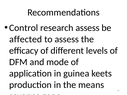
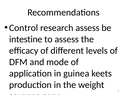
affected: affected -> intestine
means: means -> weight
